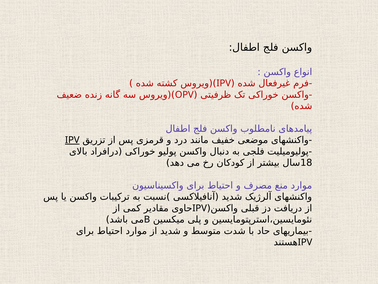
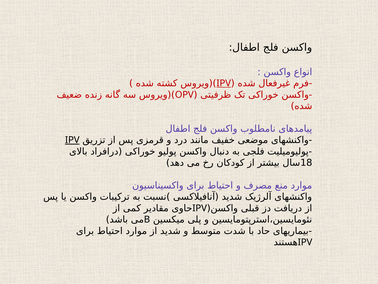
IPV at (224, 83) underline: none -> present
